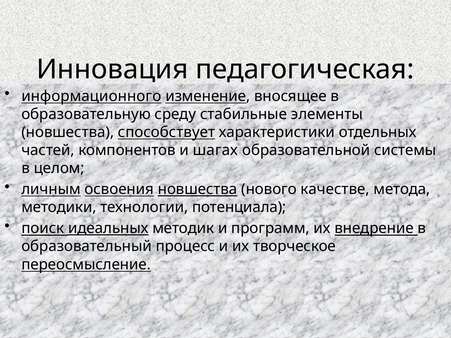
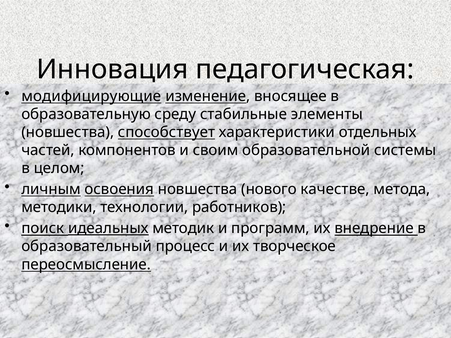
информационного: информационного -> модифицирующие
шагах: шагах -> своим
новшества at (198, 189) underline: present -> none
потенциала: потенциала -> работников
